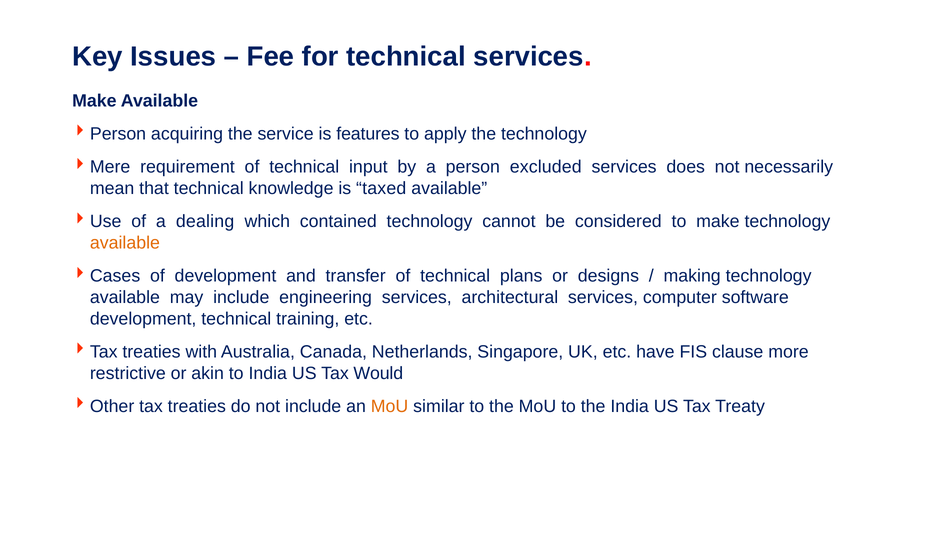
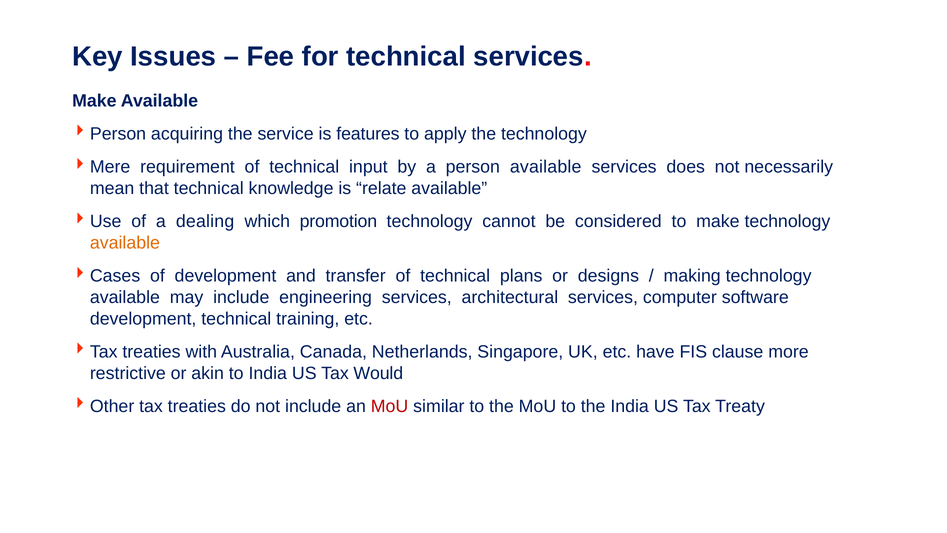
person excluded: excluded -> available
taxed: taxed -> relate
contained: contained -> promotion
MoU at (390, 406) colour: orange -> red
